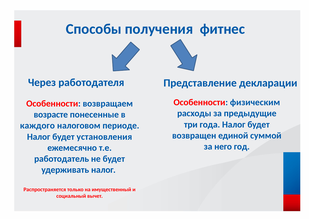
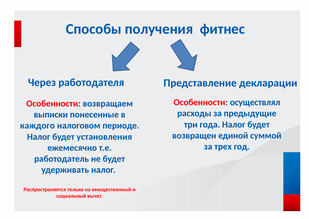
физическим: физическим -> осуществлял
возрасте: возрасте -> выписки
него: него -> трех
